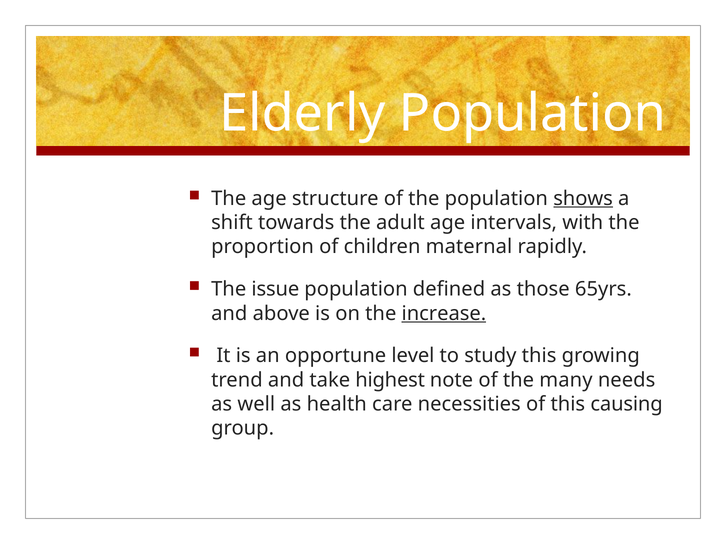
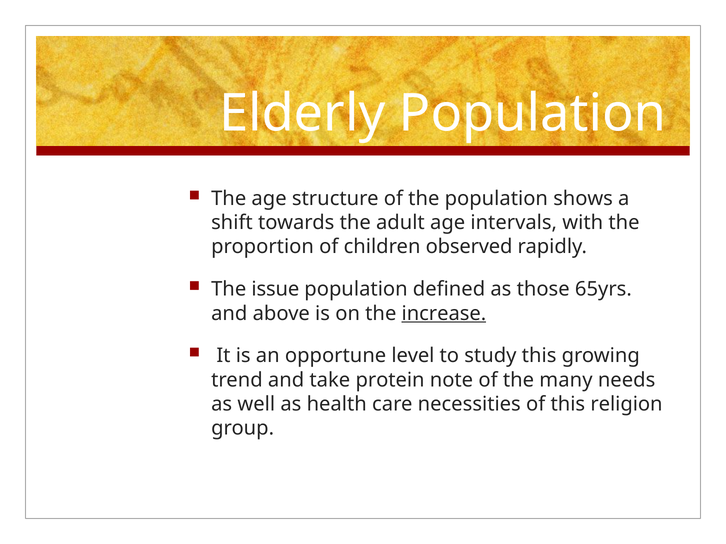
shows underline: present -> none
maternal: maternal -> observed
highest: highest -> protein
causing: causing -> religion
